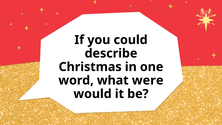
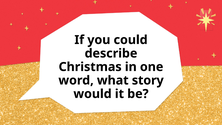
were: were -> story
